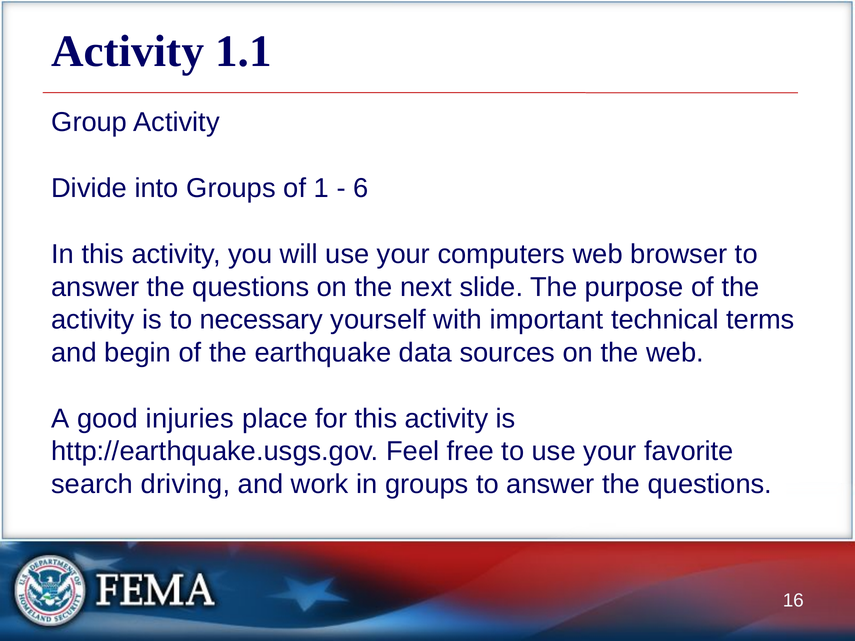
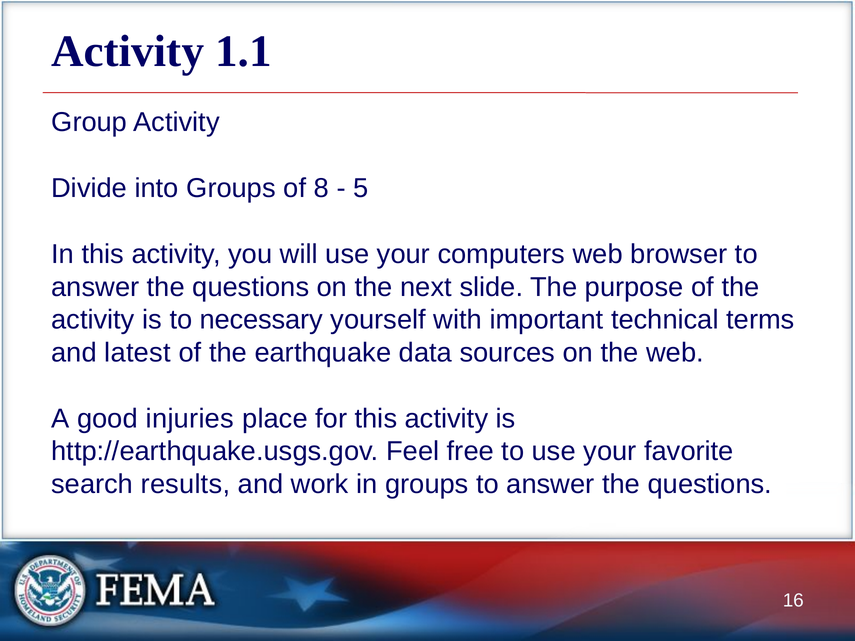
1: 1 -> 8
6: 6 -> 5
begin: begin -> latest
driving: driving -> results
